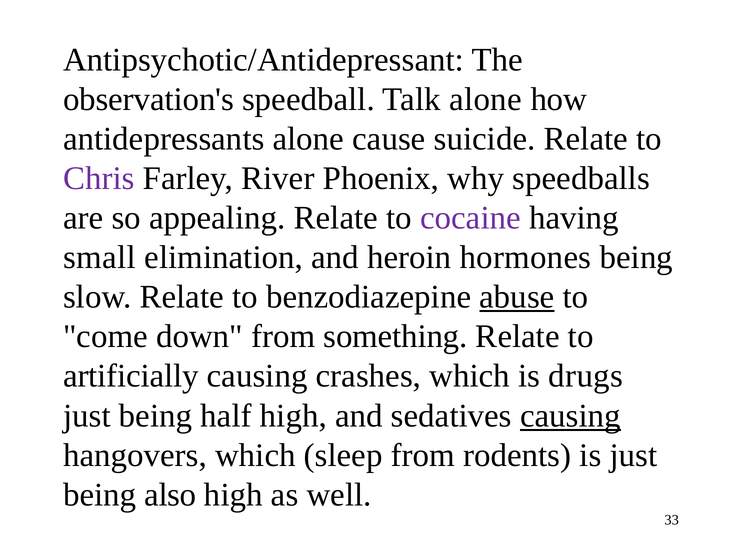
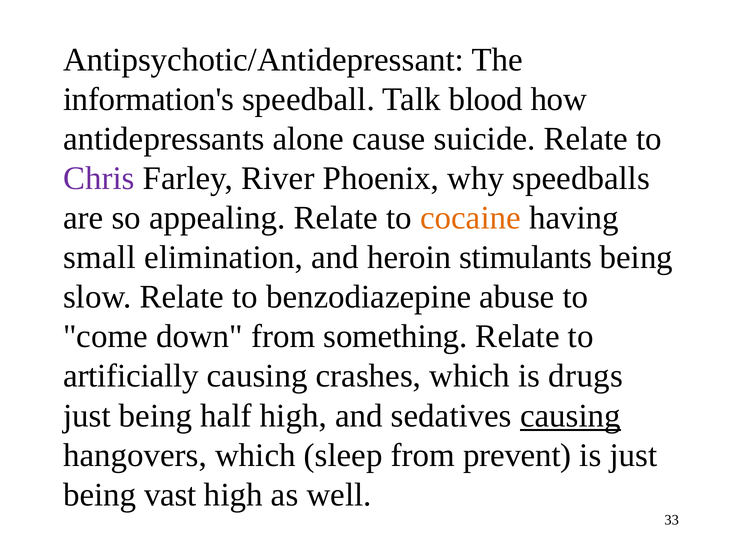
observation's: observation's -> information's
Talk alone: alone -> blood
cocaine colour: purple -> orange
hormones: hormones -> stimulants
abuse underline: present -> none
rodents: rodents -> prevent
also: also -> vast
